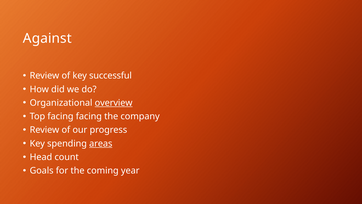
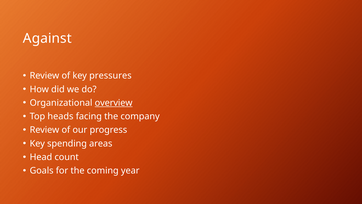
successful: successful -> pressures
Top facing: facing -> heads
areas underline: present -> none
